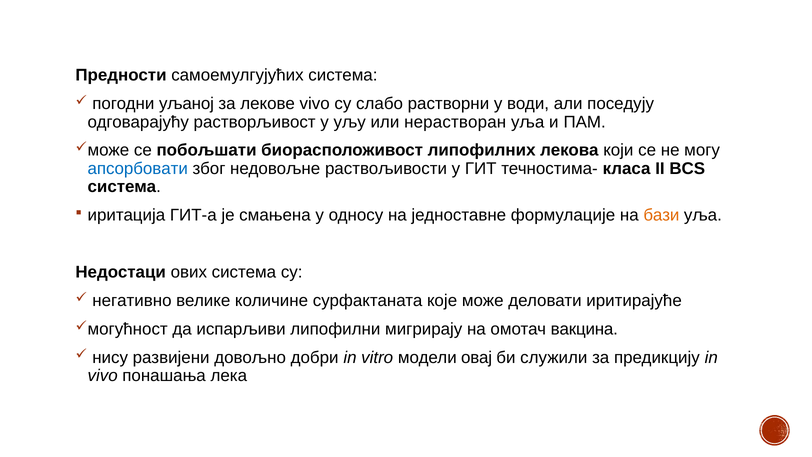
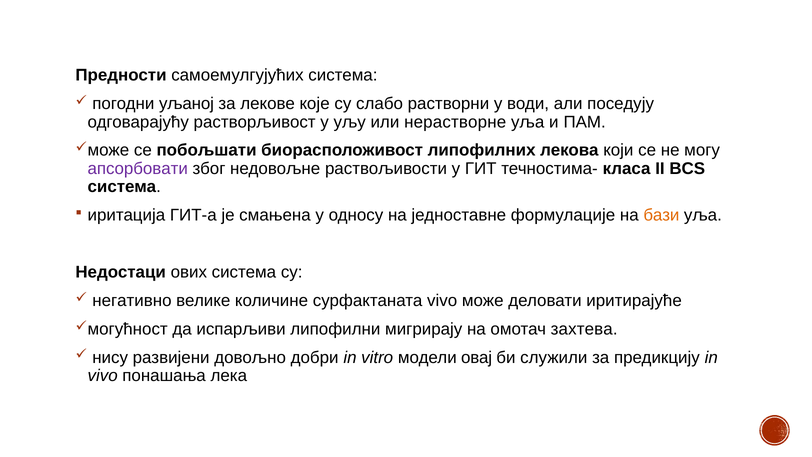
лекове vivo: vivo -> које
нерастворан: нерастворан -> нерастворне
апсорбовати colour: blue -> purple
сурфактаната које: које -> vivo
вакцина: вакцина -> захтева
